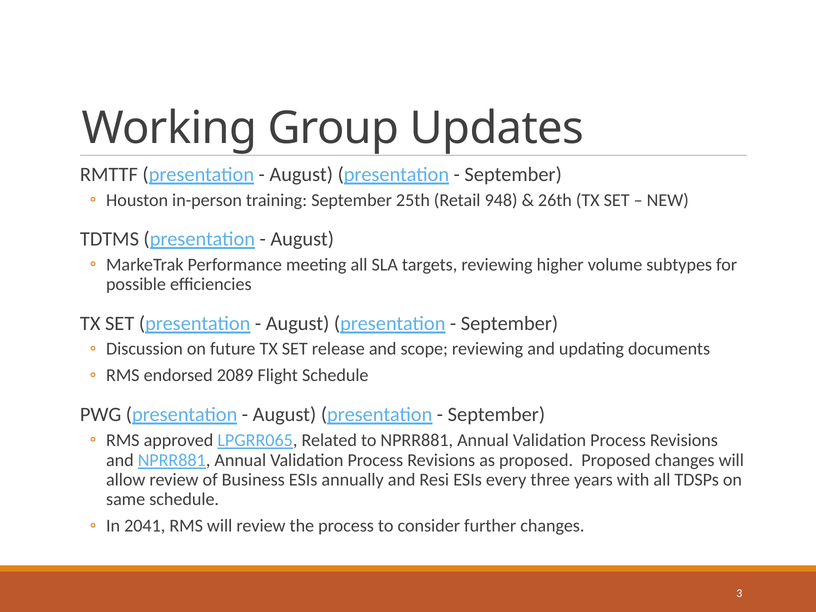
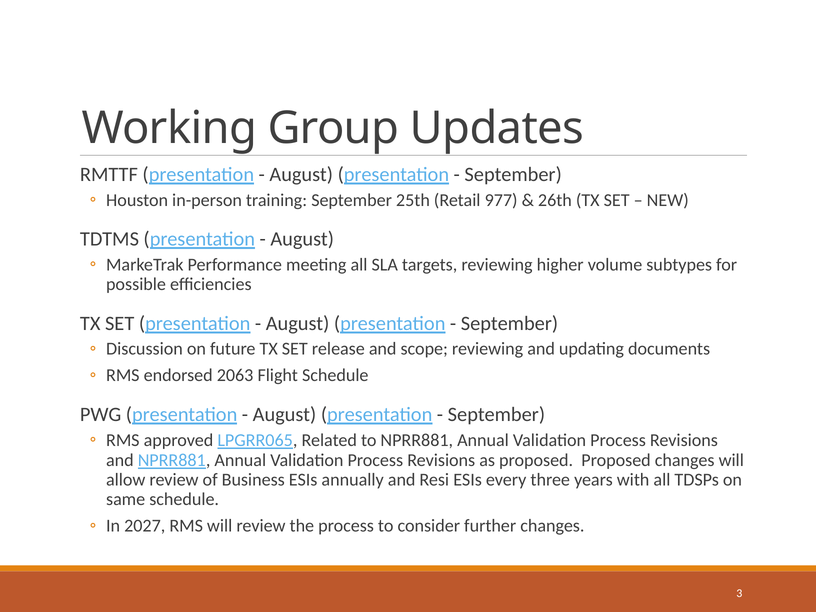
948: 948 -> 977
2089: 2089 -> 2063
2041: 2041 -> 2027
